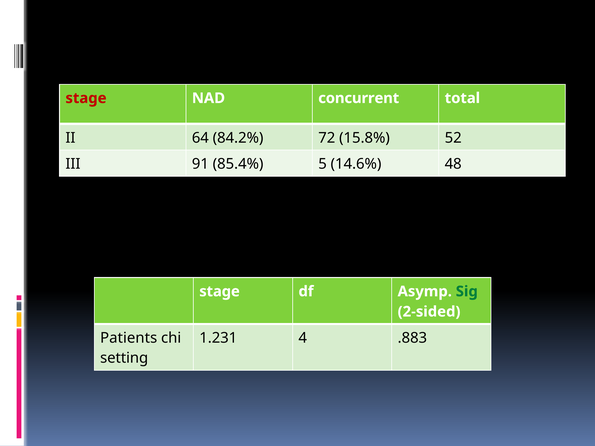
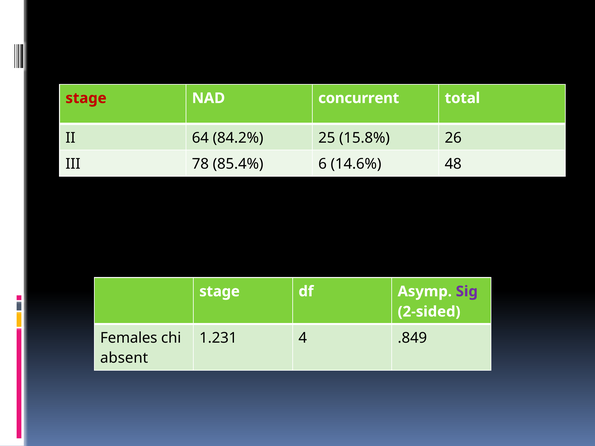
72: 72 -> 25
52: 52 -> 26
91: 91 -> 78
5: 5 -> 6
Sig colour: green -> purple
Patients: Patients -> Females
.883: .883 -> .849
setting: setting -> absent
